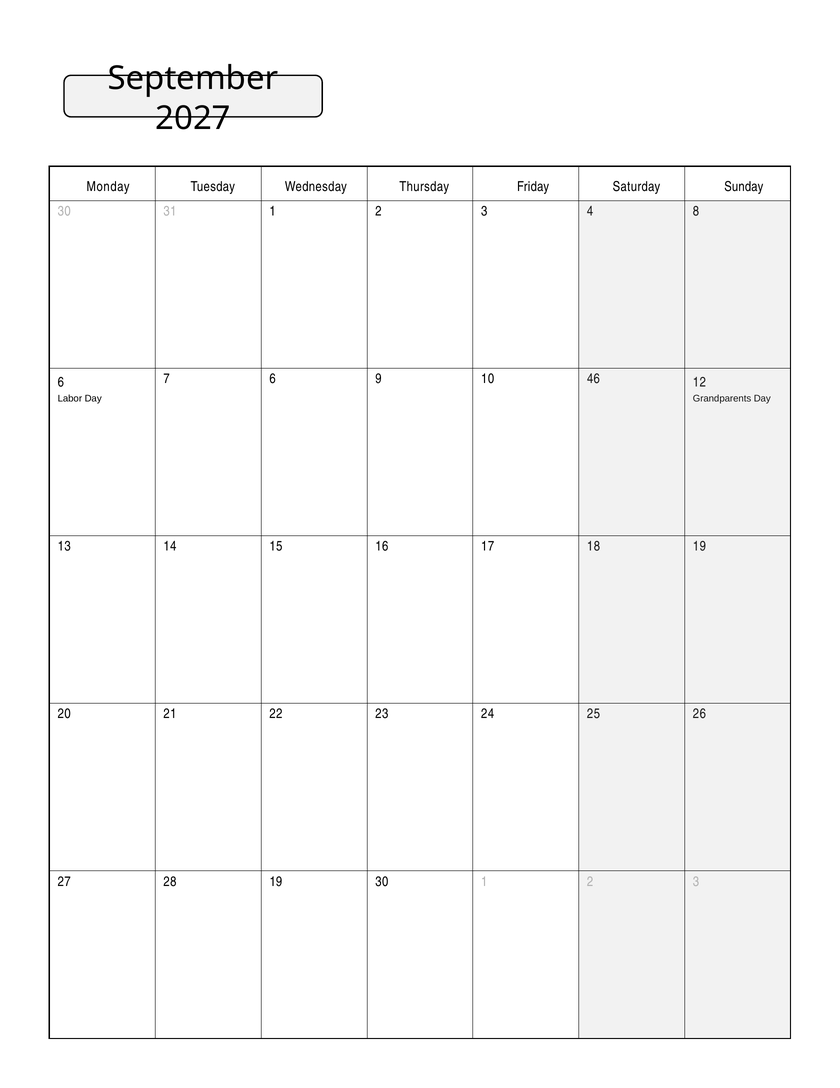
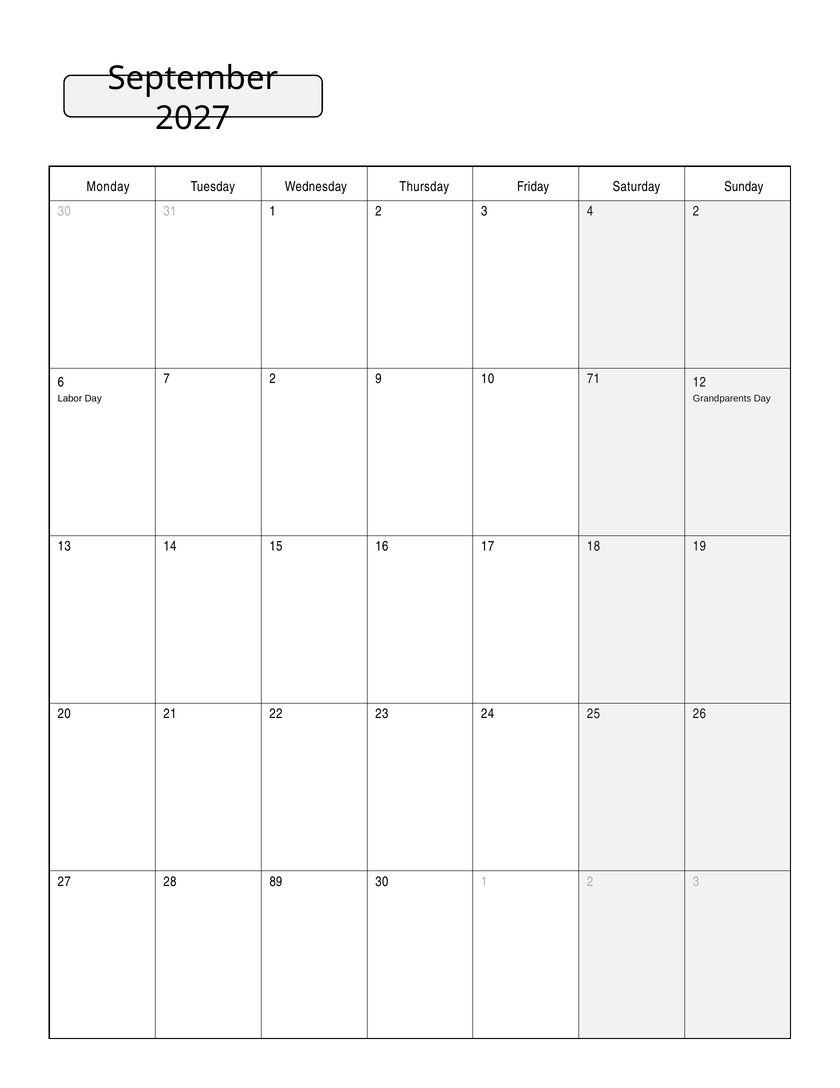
4 8: 8 -> 2
7 6: 6 -> 2
46: 46 -> 71
28 19: 19 -> 89
